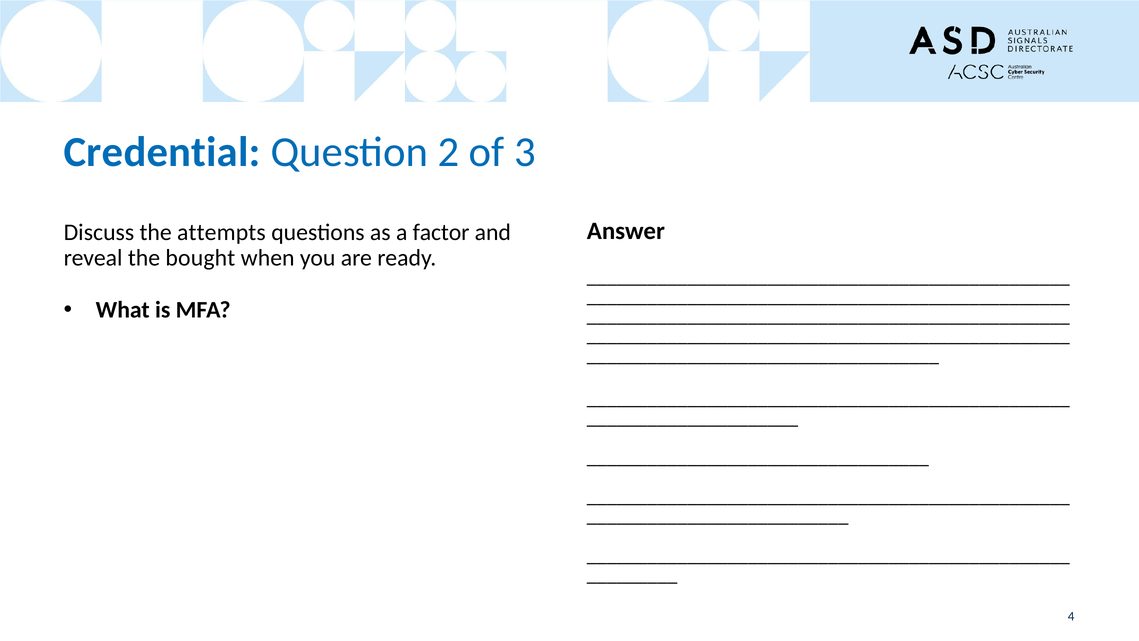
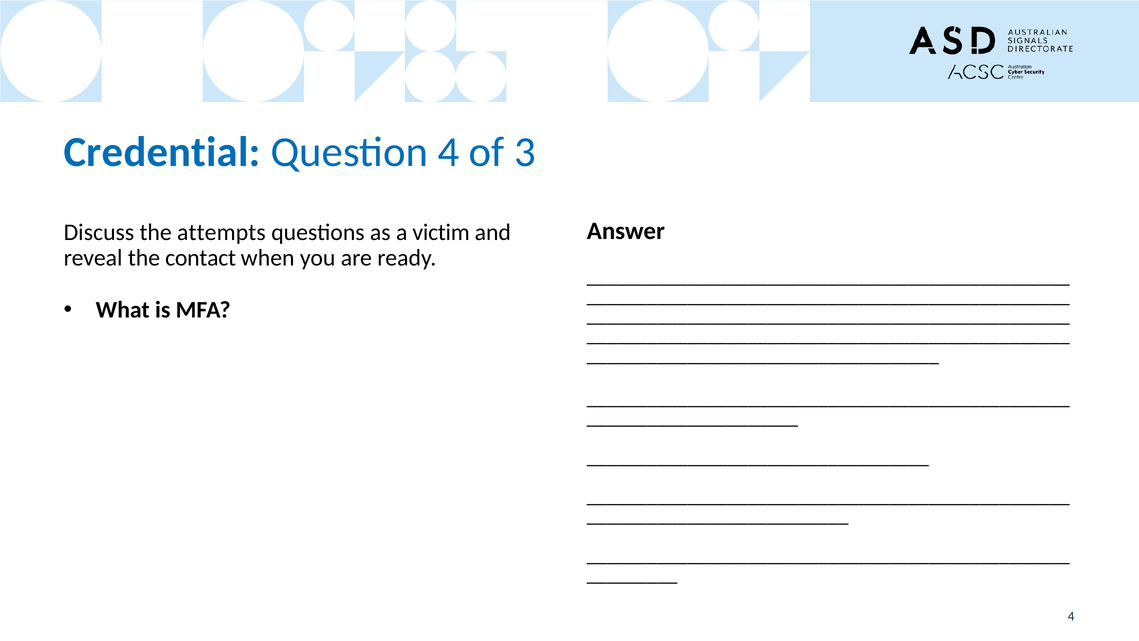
Question 2: 2 -> 4
factor: factor -> victim
bought: bought -> contact
